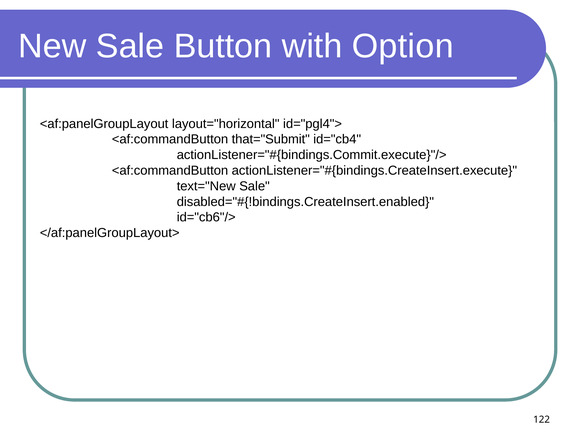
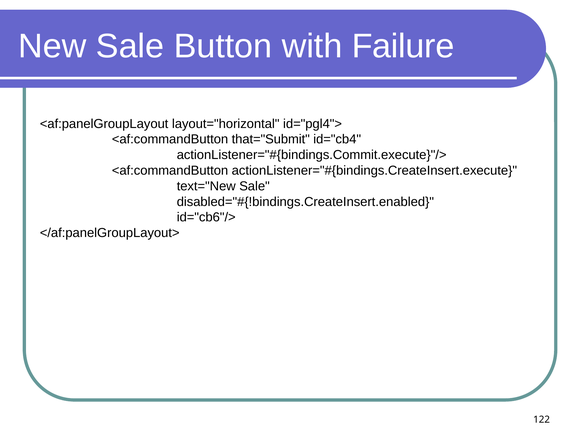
Option: Option -> Failure
